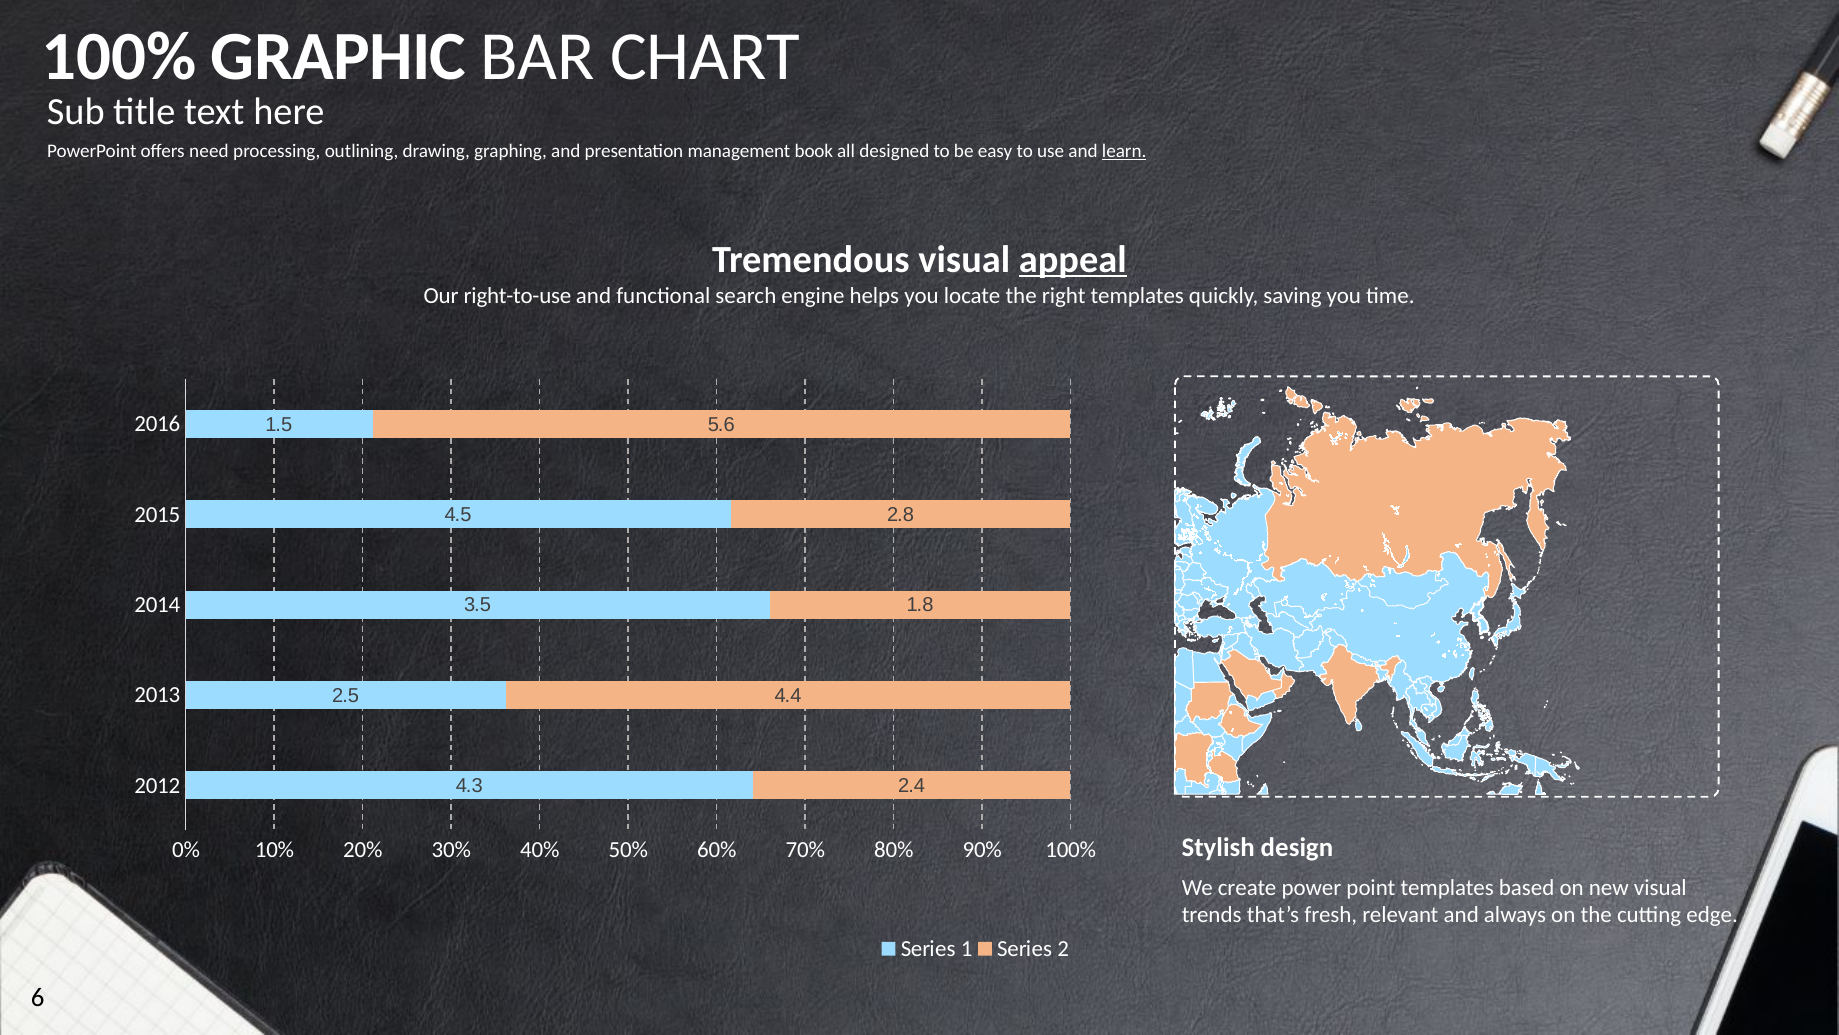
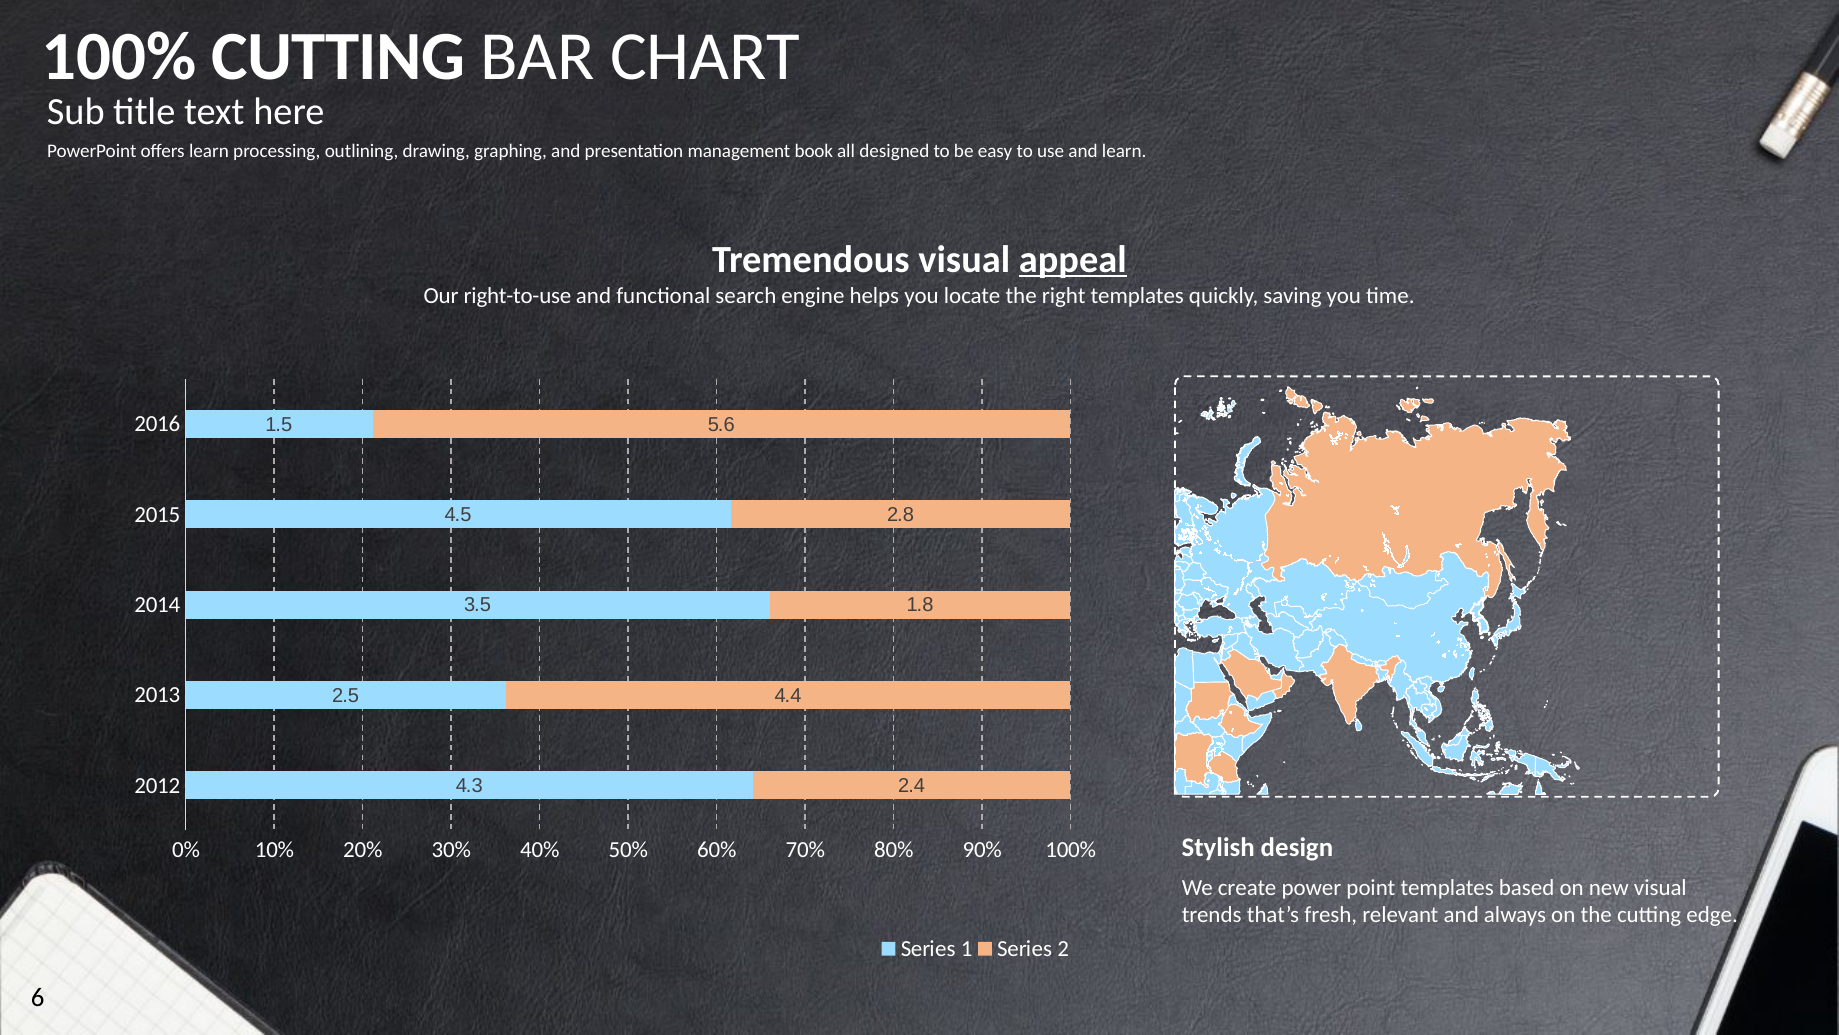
100% GRAPHIC: GRAPHIC -> CUTTING
offers need: need -> learn
learn at (1124, 151) underline: present -> none
